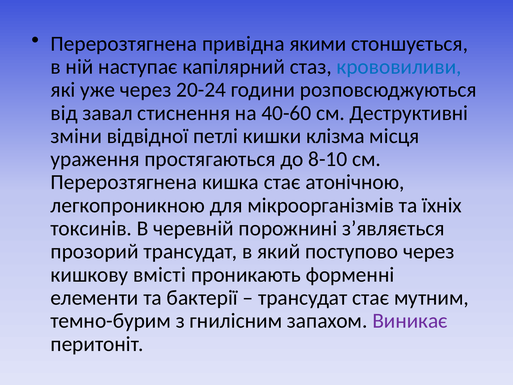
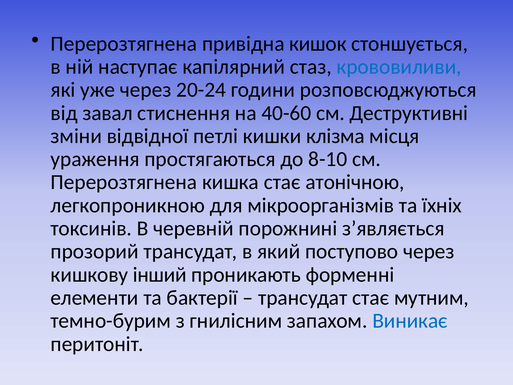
якими: якими -> кишок
вмісті: вмісті -> інший
Виникає colour: purple -> blue
